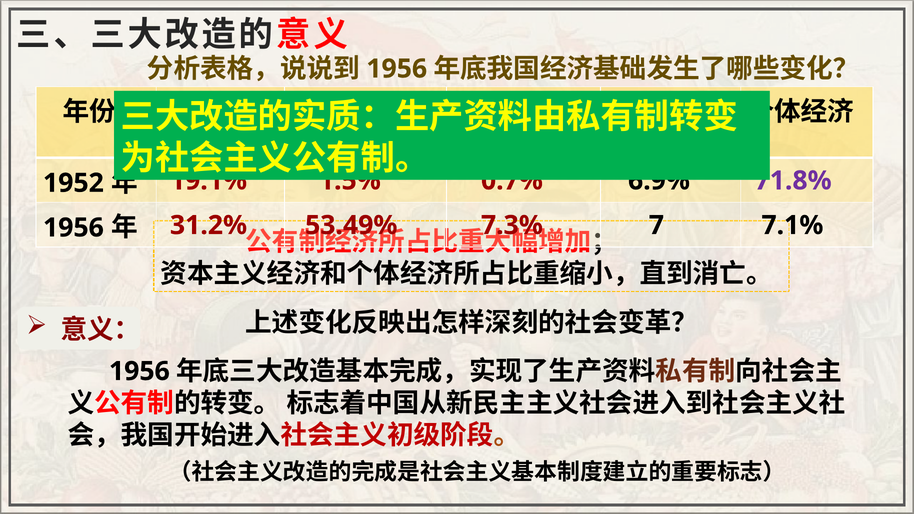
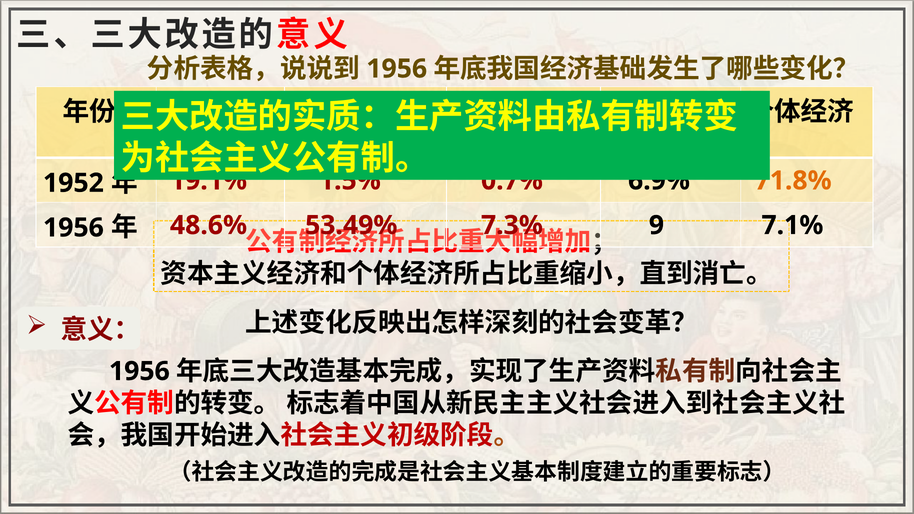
71.8% colour: purple -> orange
31.2%: 31.2% -> 48.6%
7: 7 -> 9
